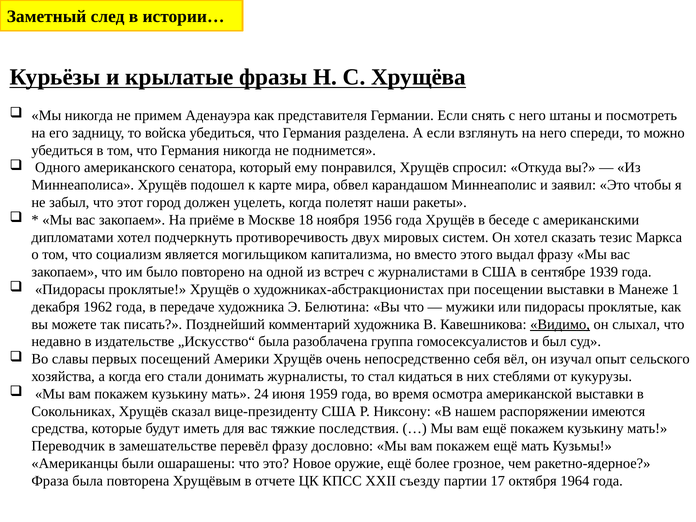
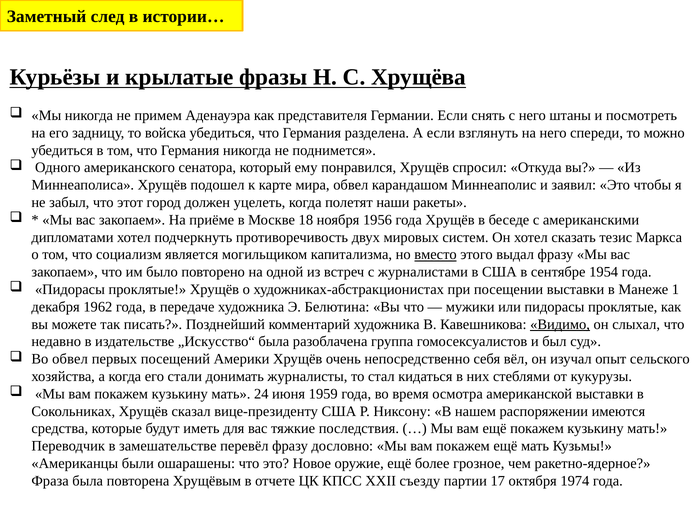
вместо underline: none -> present
1939: 1939 -> 1954
Во славы: славы -> обвел
1964: 1964 -> 1974
